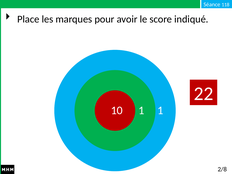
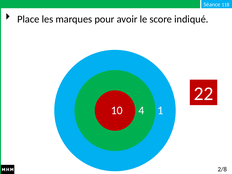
10 1: 1 -> 4
